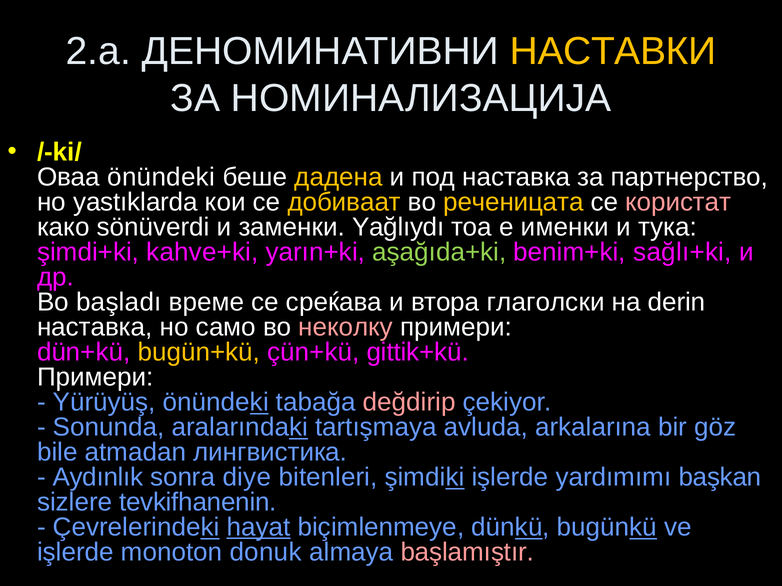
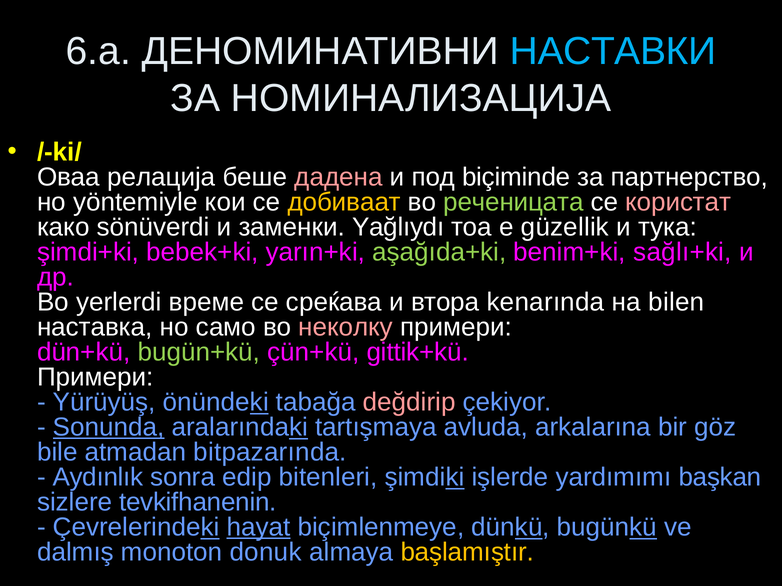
2.a: 2.a -> 6.a
НАСТАВКИ colour: yellow -> light blue
Оваа önündeki: önündeki -> релација
дадена colour: yellow -> pink
под наставка: наставка -> biçiminde
yastıklarda: yastıklarda -> yöntemiyle
реченицата colour: yellow -> light green
именки: именки -> güzellik
kahve+ki: kahve+ki -> bebek+ki
başladı: başladı -> yerlerdi
глаголски: глаголски -> kenarında
derin: derin -> bilen
bugün+kü colour: yellow -> light green
Sonunda underline: none -> present
лингвистика: лингвистика -> bitpazarında
diye: diye -> edip
işlerde at (75, 553): işlerde -> dalmış
başlamıştır colour: pink -> yellow
